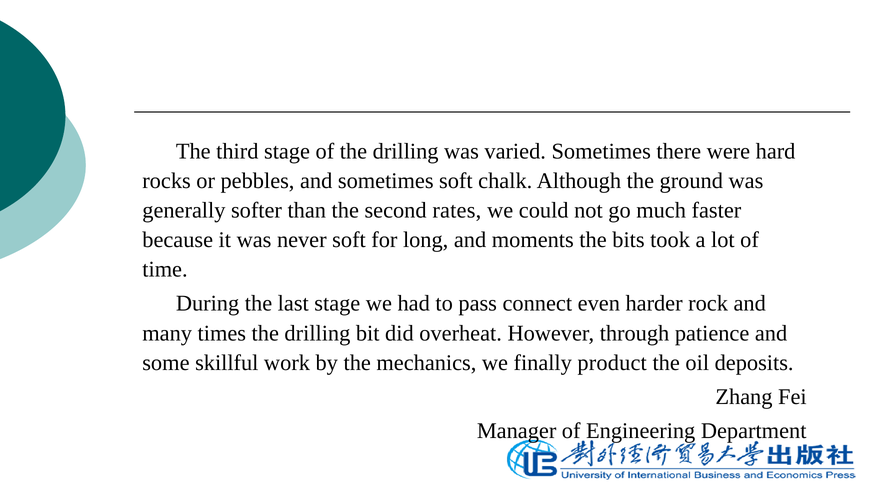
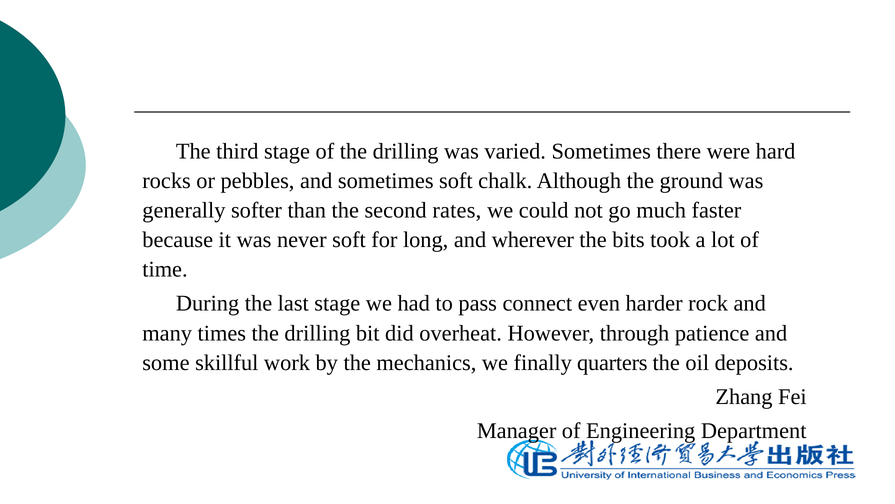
moments: moments -> wherever
product: product -> quarters
